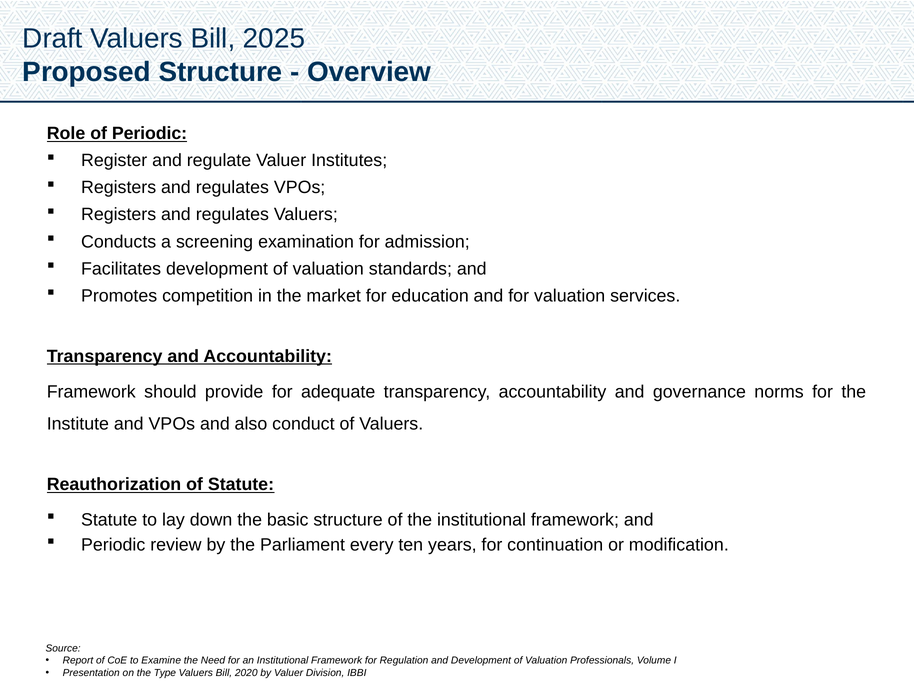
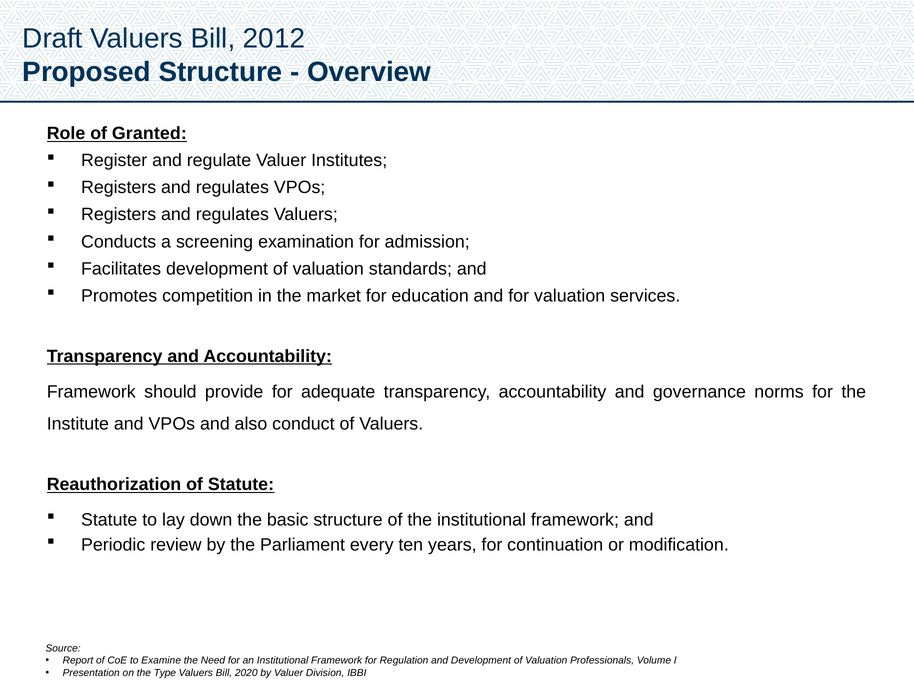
2025: 2025 -> 2012
of Periodic: Periodic -> Granted
